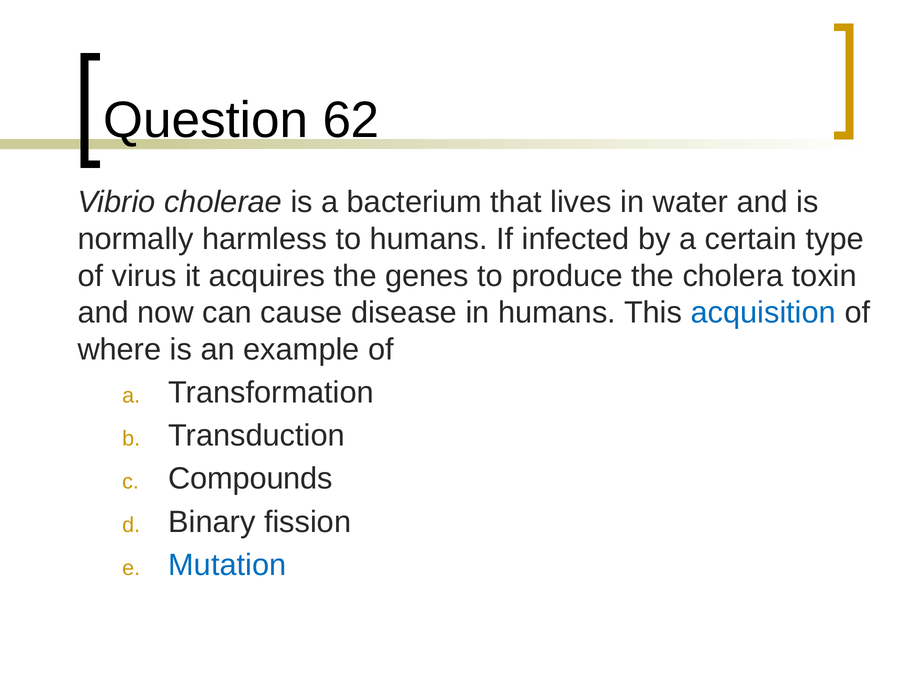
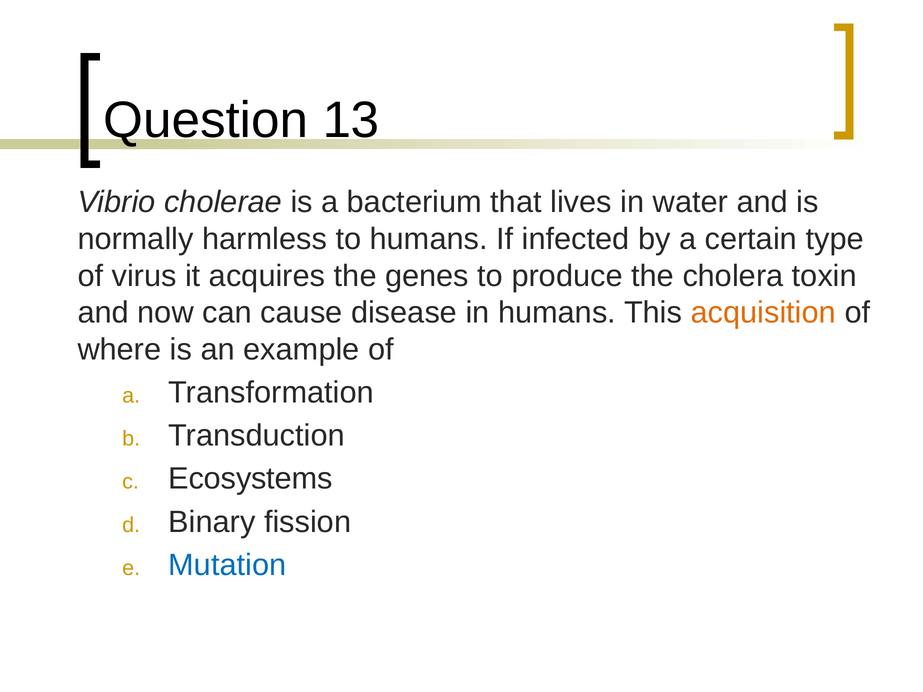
62: 62 -> 13
acquisition colour: blue -> orange
Compounds: Compounds -> Ecosystems
